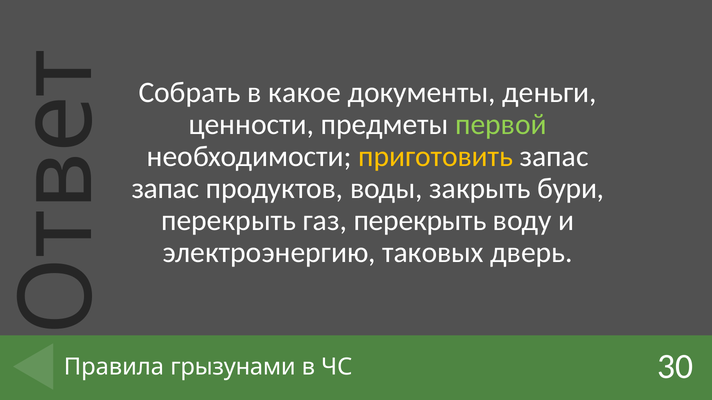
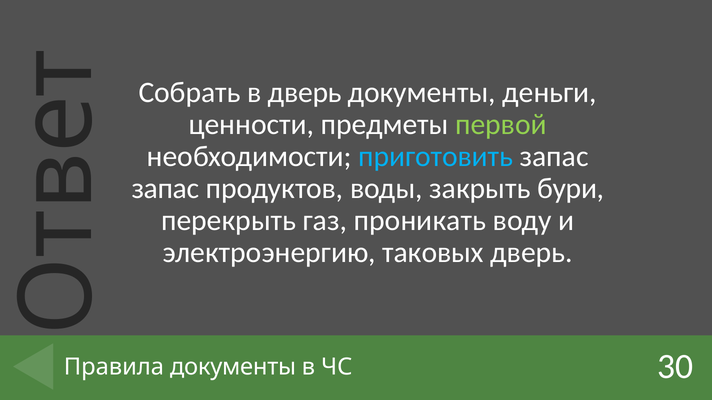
в какое: какое -> дверь
приготовить colour: yellow -> light blue
газ перекрыть: перекрыть -> проникать
Правила грызунами: грызунами -> документы
